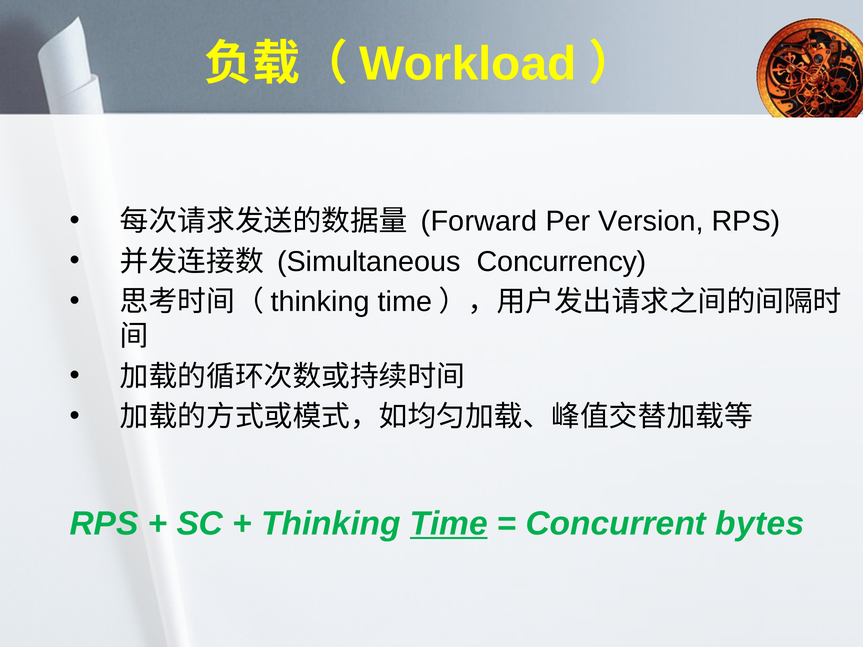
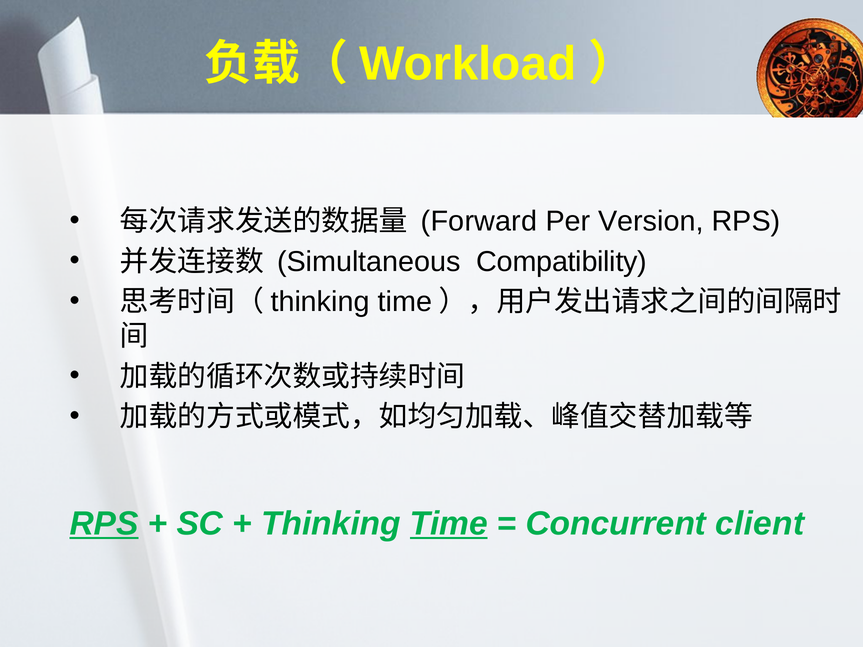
Concurrency: Concurrency -> Compatibility
RPS at (104, 524) underline: none -> present
bytes: bytes -> client
